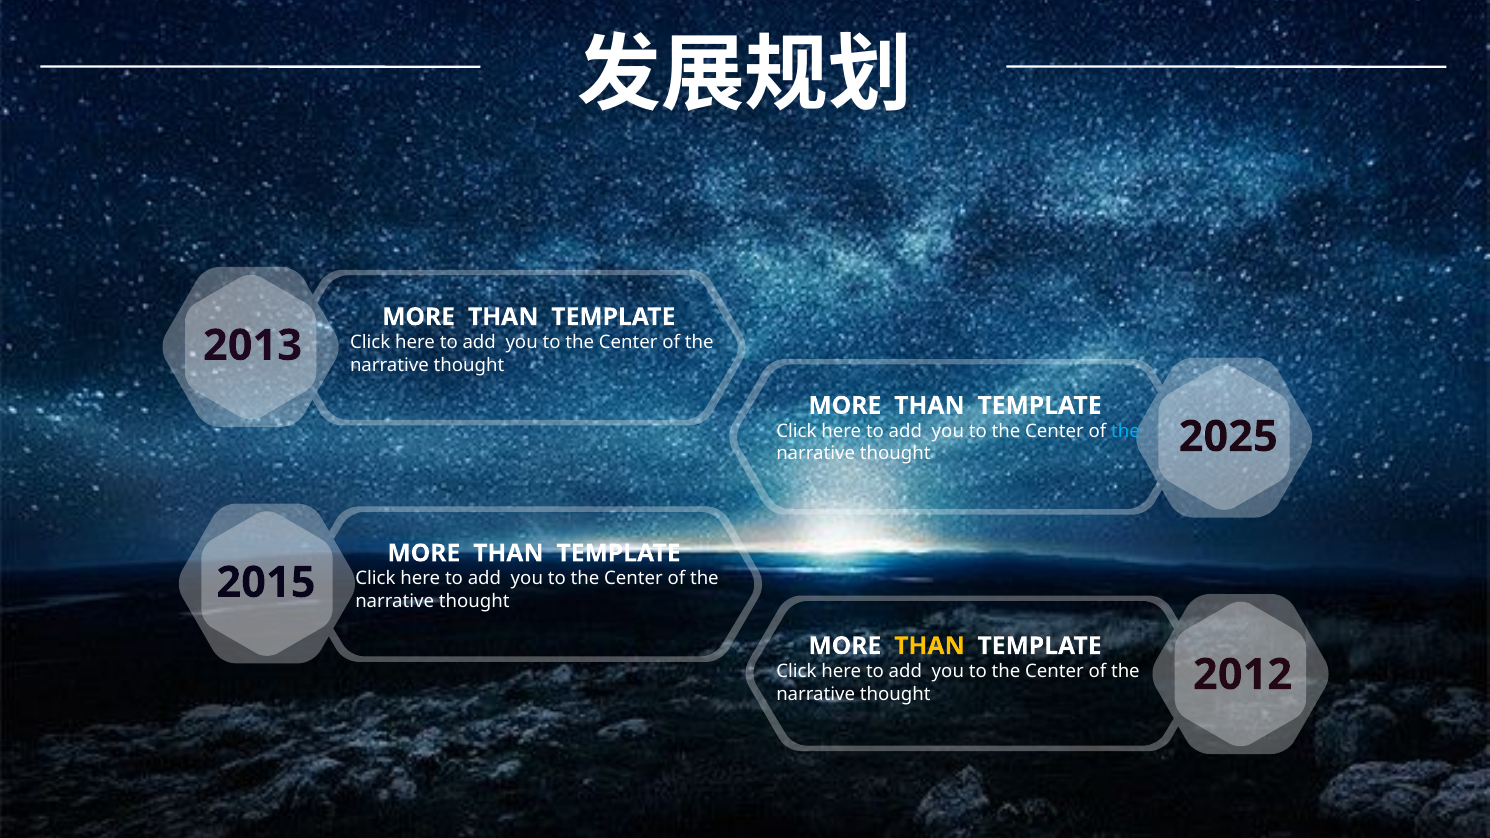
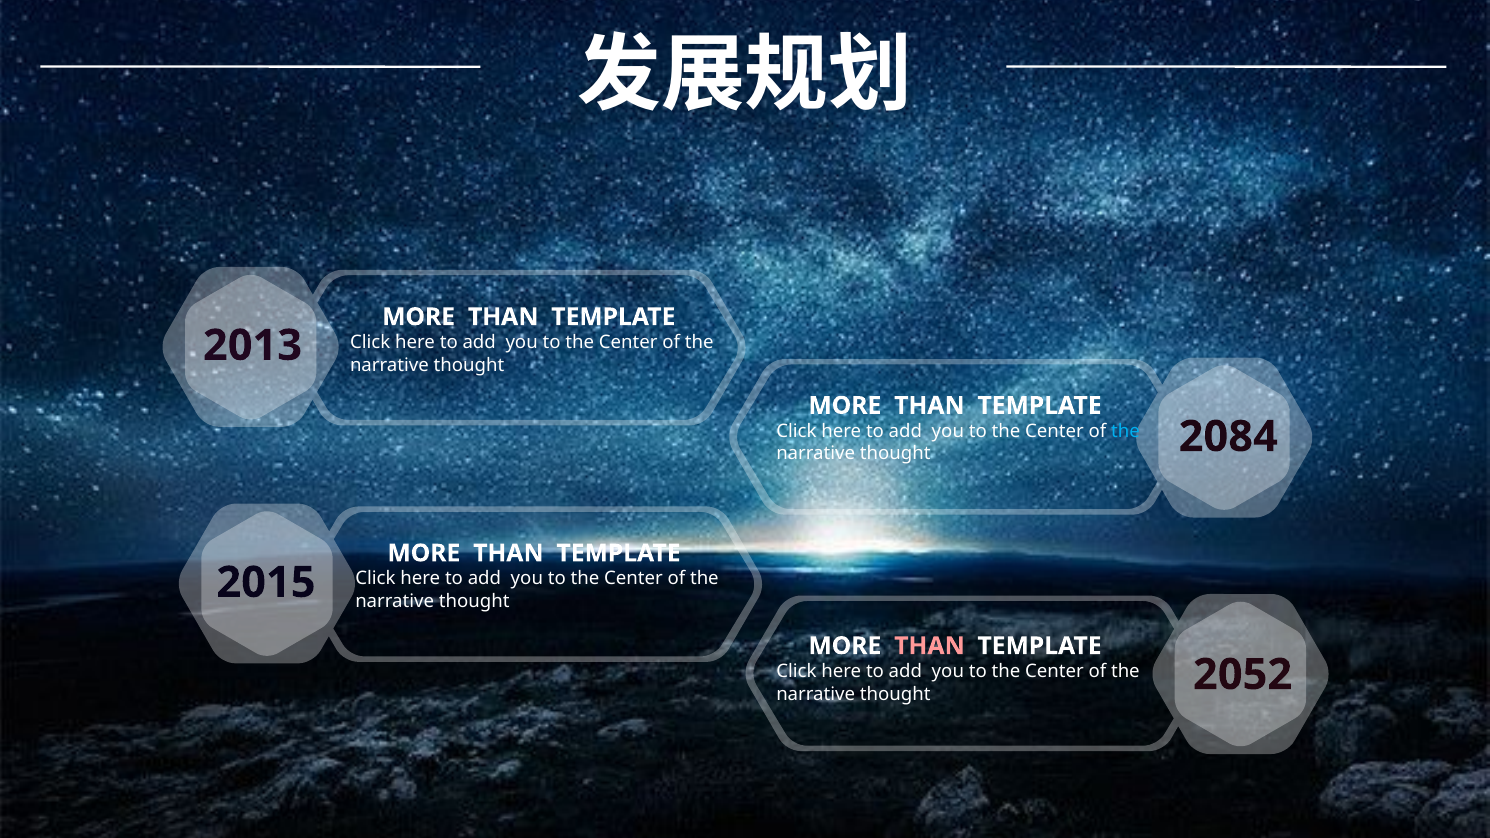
2025: 2025 -> 2084
THAN at (929, 646) colour: yellow -> pink
2012: 2012 -> 2052
